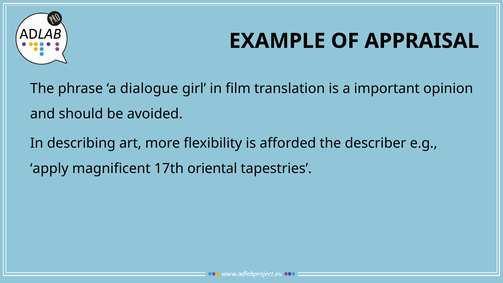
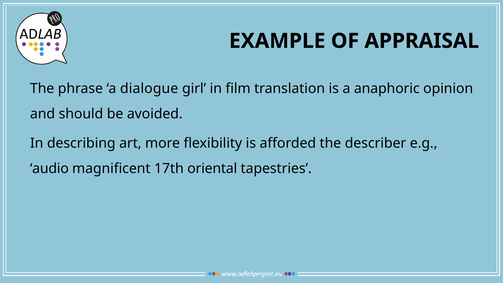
important: important -> anaphoric
apply: apply -> audio
